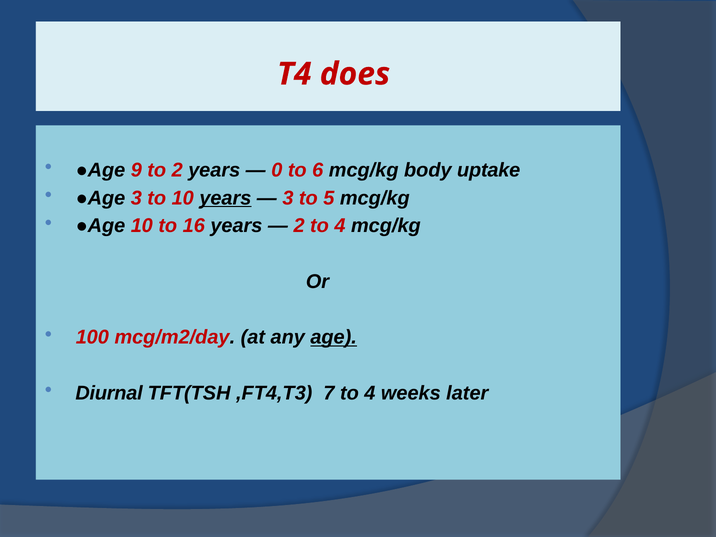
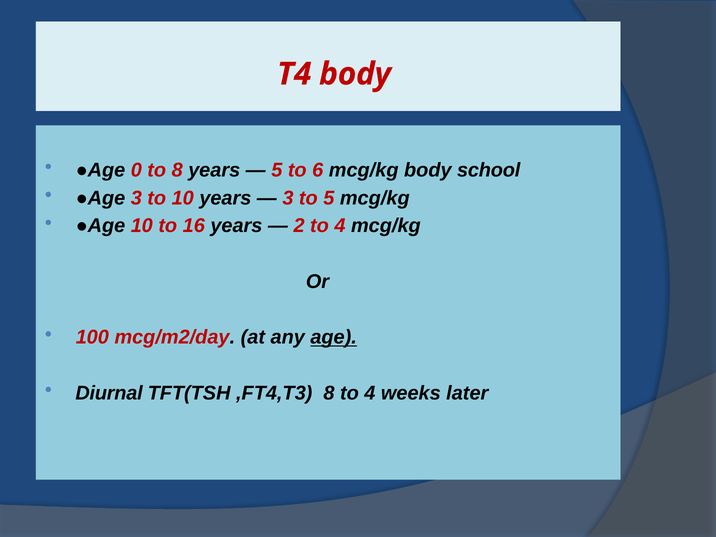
T4 does: does -> body
9: 9 -> 0
to 2: 2 -> 8
0 at (277, 170): 0 -> 5
uptake: uptake -> school
years at (225, 198) underline: present -> none
,FT4,T3 7: 7 -> 8
